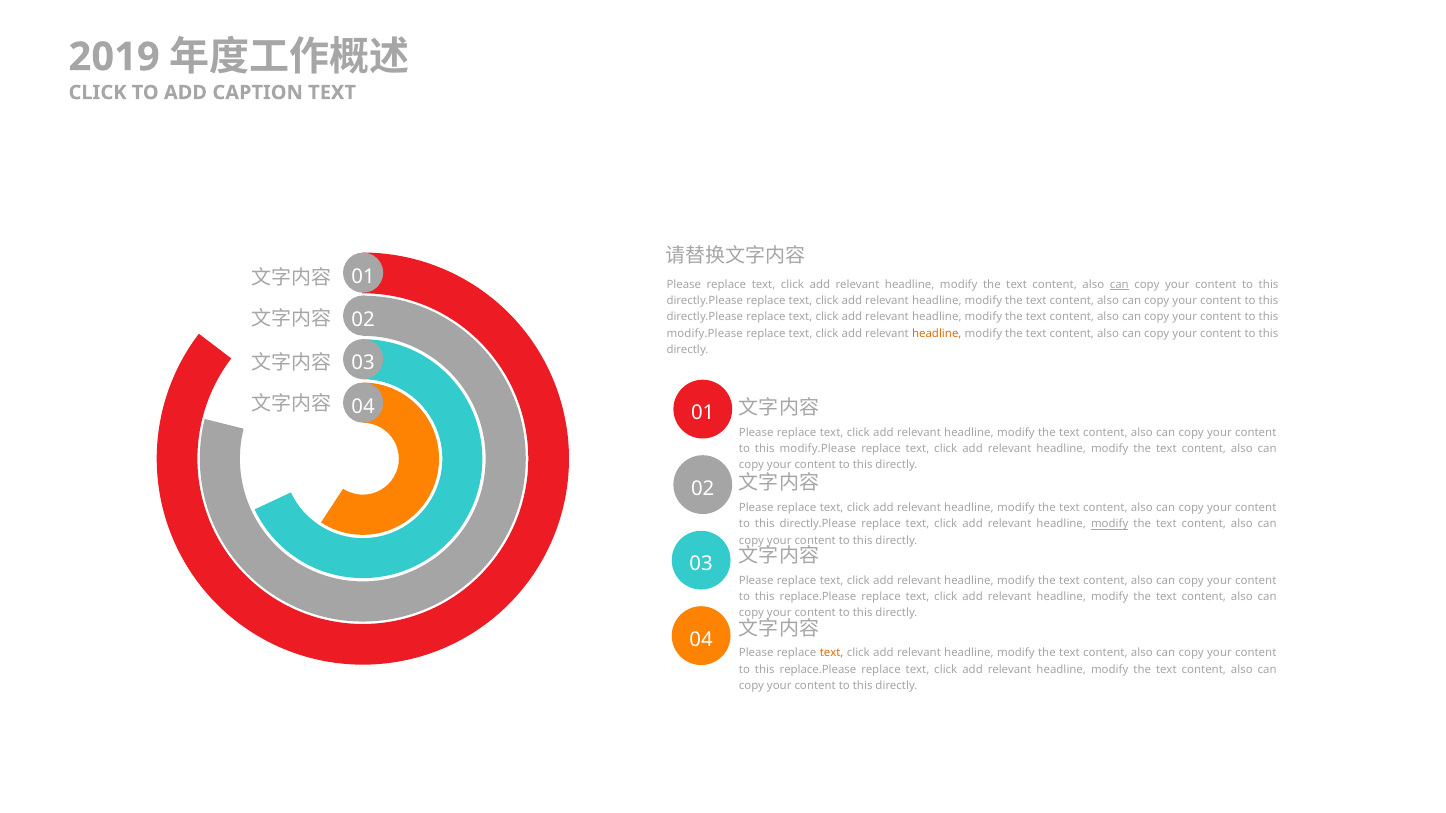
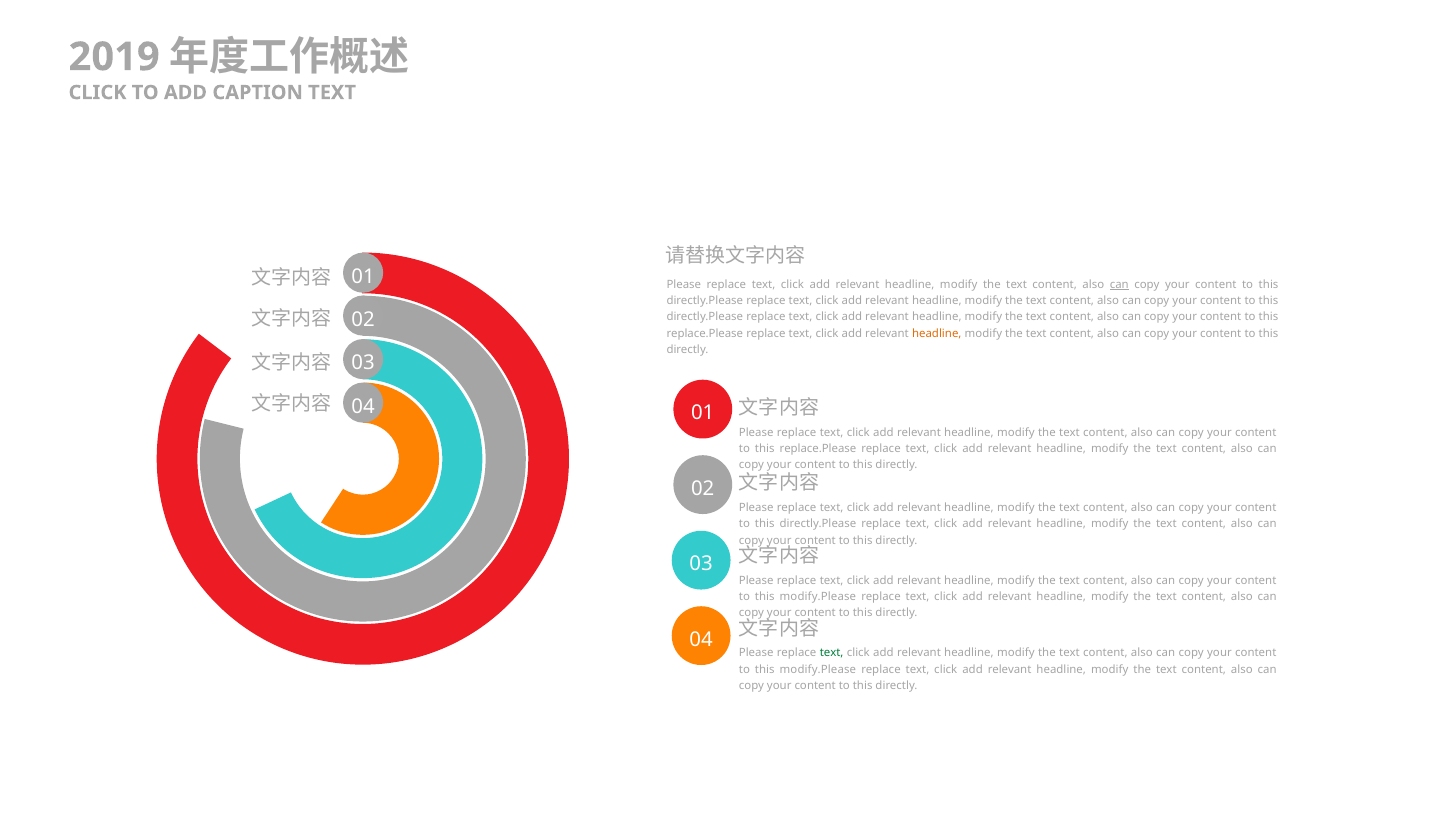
modify.Please at (705, 334): modify.Please -> replace.Please
modify.Please at (818, 449): modify.Please -> replace.Please
modify at (1110, 524) underline: present -> none
replace.Please at (818, 597): replace.Please -> modify.Please
text at (832, 653) colour: orange -> green
replace.Please at (818, 670): replace.Please -> modify.Please
